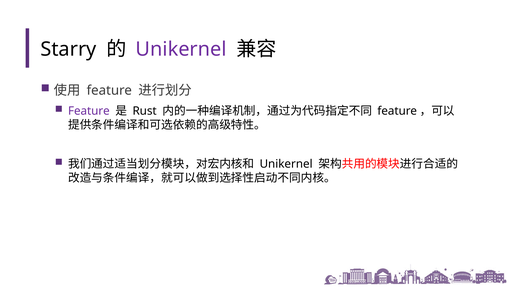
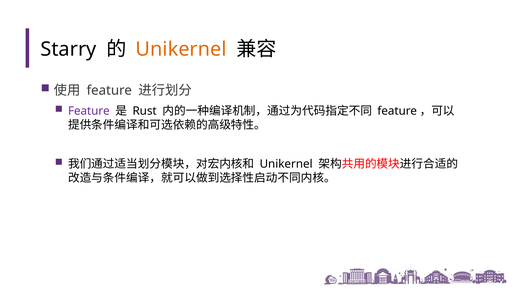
Unikernel at (181, 49) colour: purple -> orange
